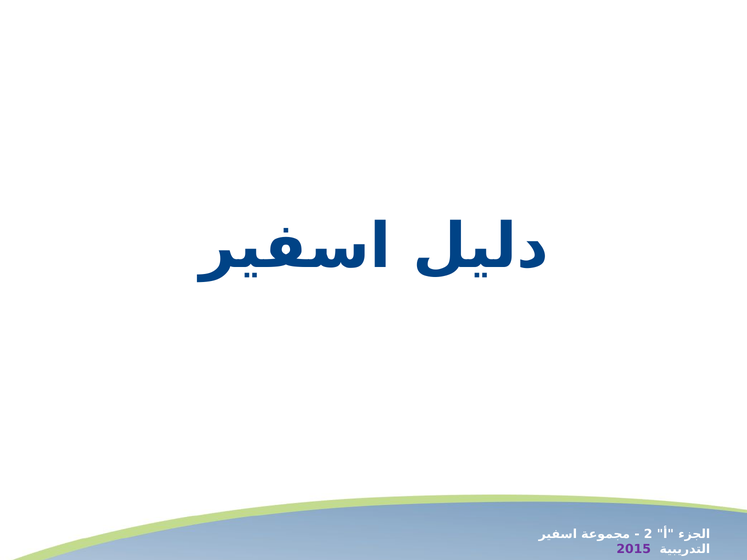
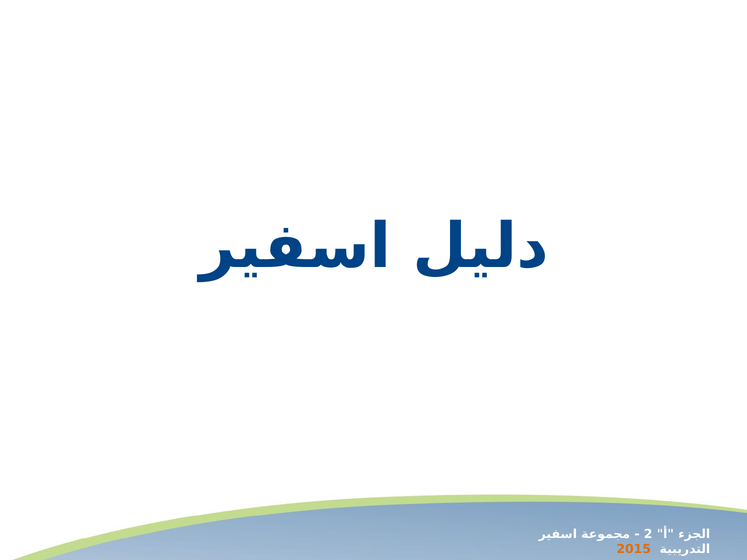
2015 colour: purple -> orange
